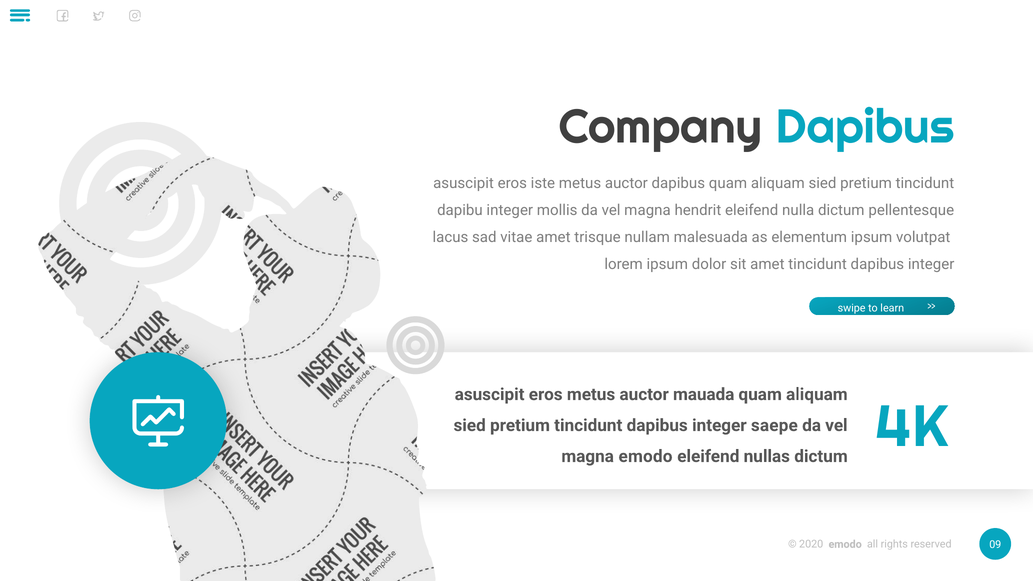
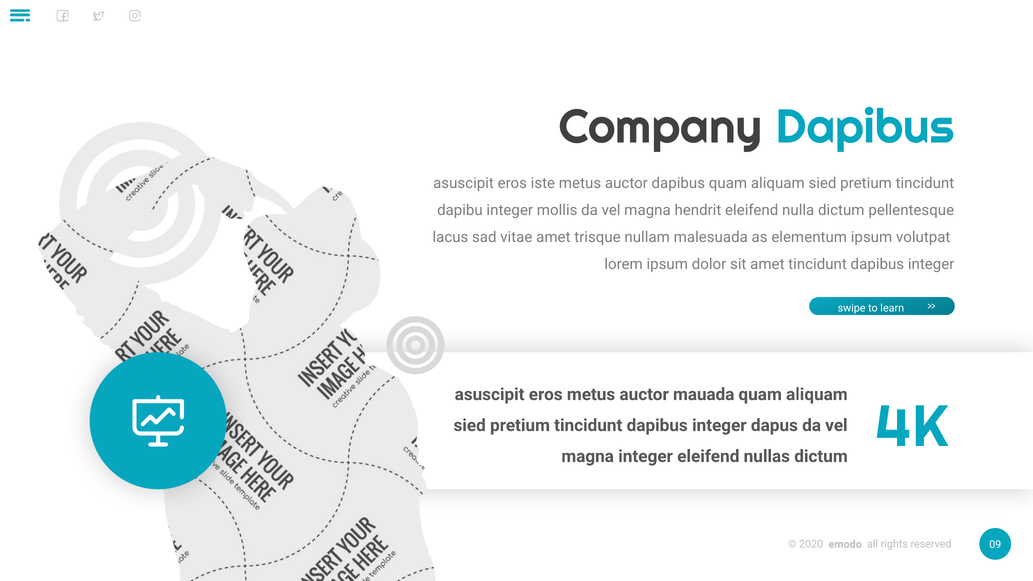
saepe: saepe -> dapus
magna emodo: emodo -> integer
